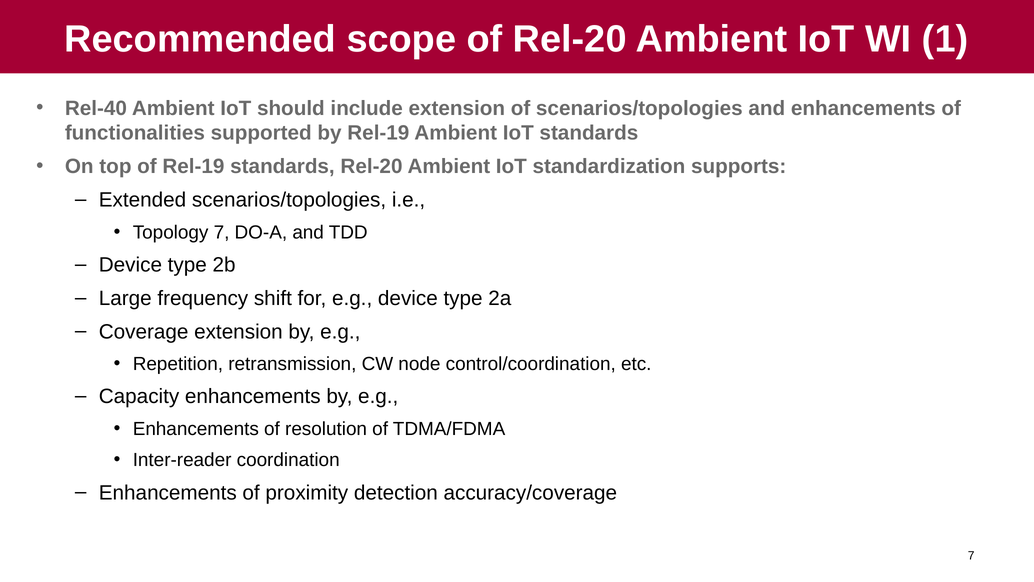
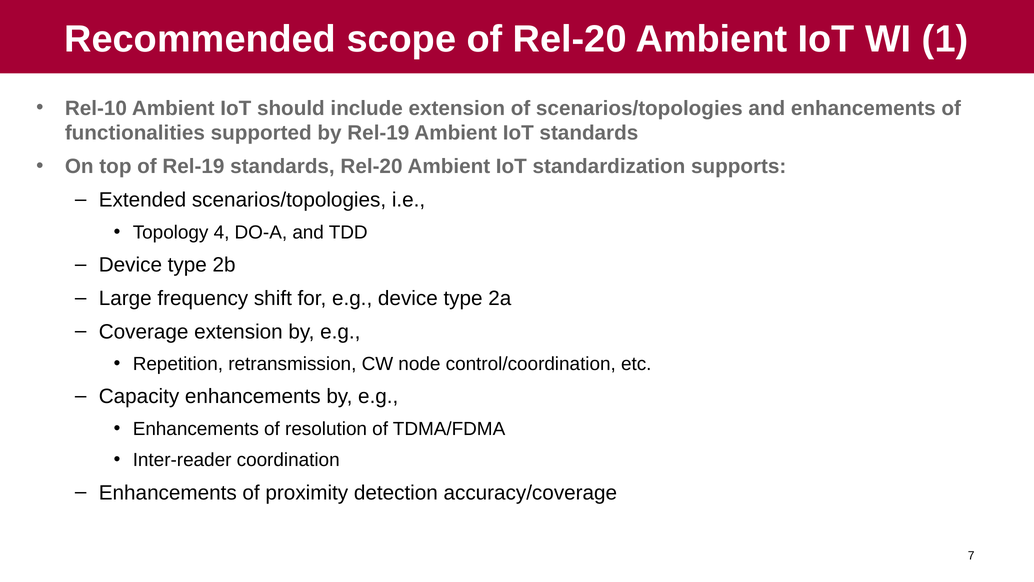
Rel-40: Rel-40 -> Rel-10
Topology 7: 7 -> 4
